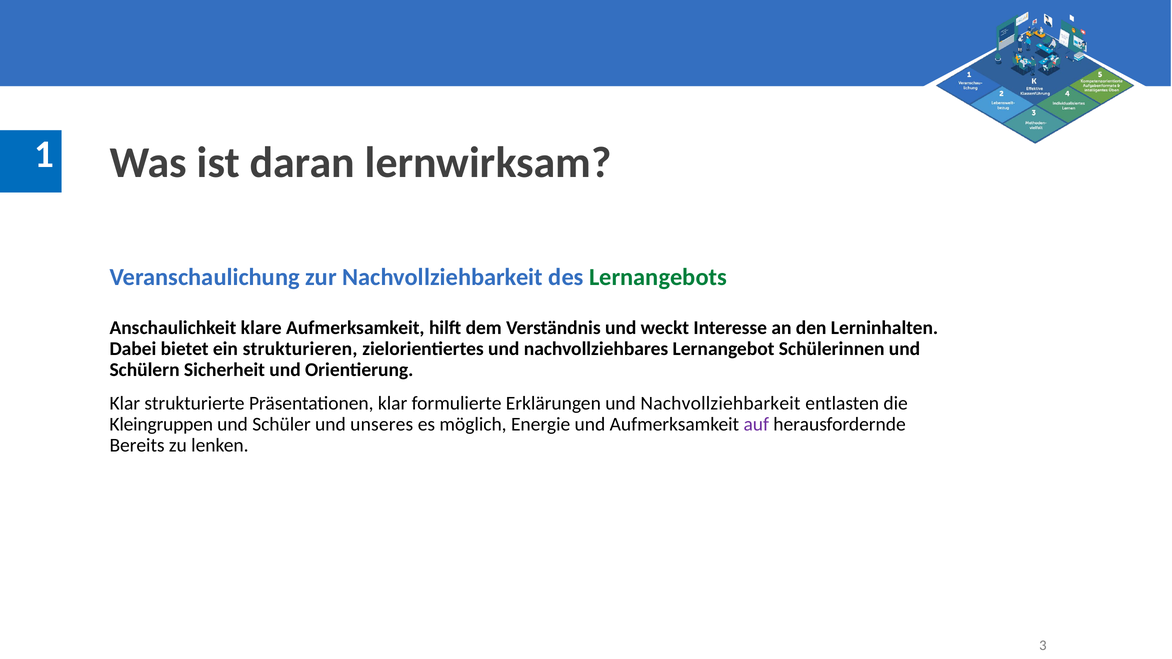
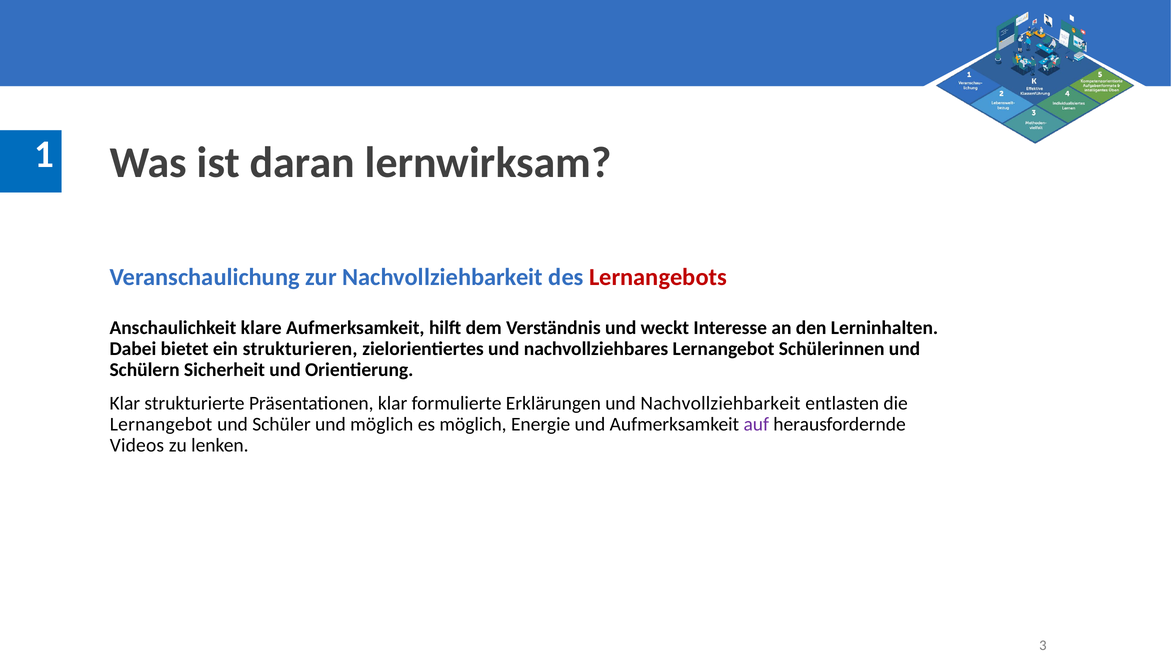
Lernangebots colour: green -> red
Kleingruppen at (161, 425): Kleingruppen -> Lernangebot
und unseres: unseres -> möglich
Bereits: Bereits -> Videos
